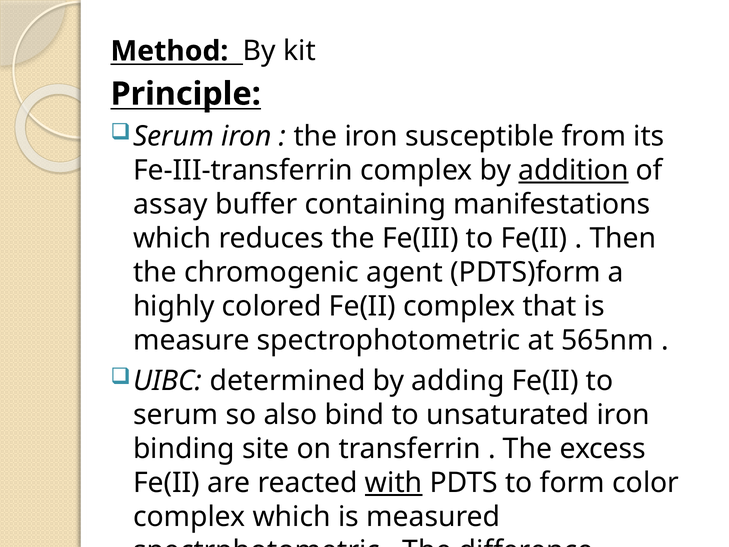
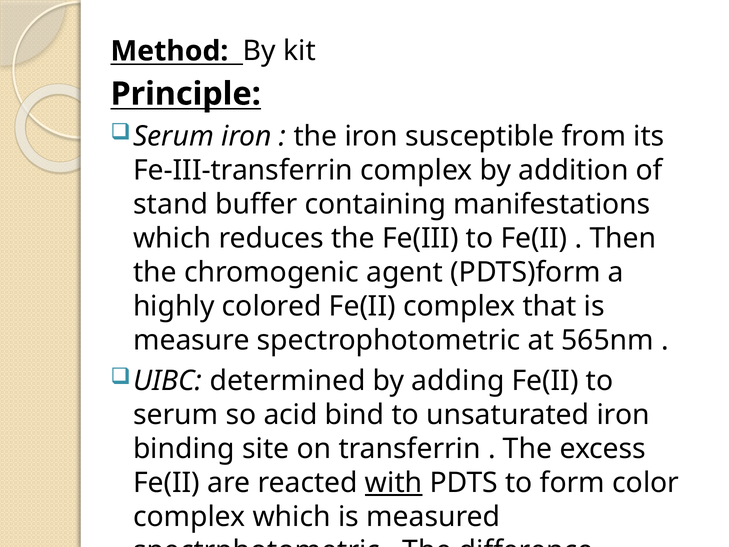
addition underline: present -> none
assay: assay -> stand
also: also -> acid
